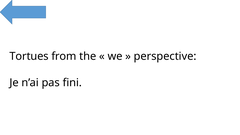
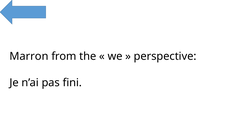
Tortues: Tortues -> Marron
